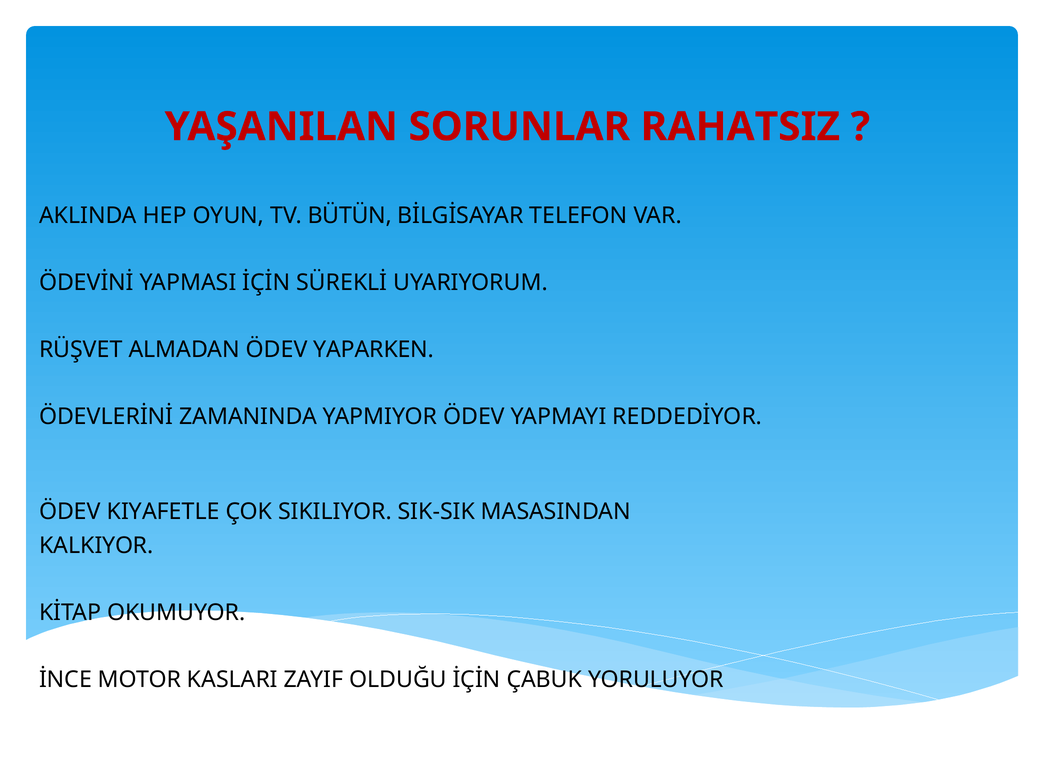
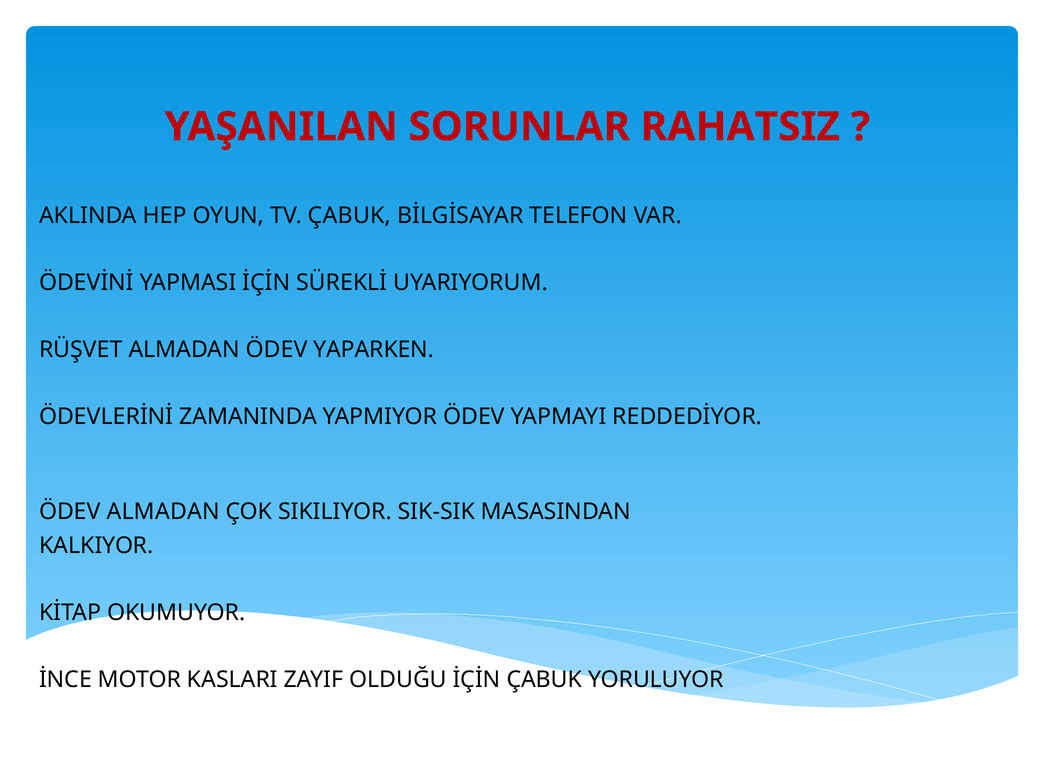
TV BÜTÜN: BÜTÜN -> ÇABUK
ÖDEV KIYAFETLE: KIYAFETLE -> ALMADAN
